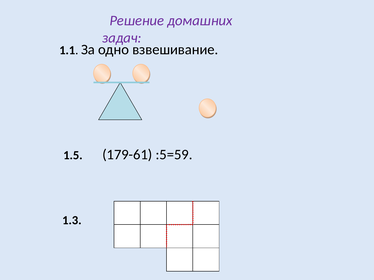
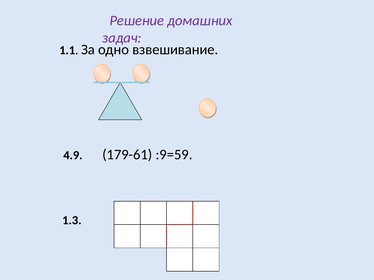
1.5: 1.5 -> 4.9
:5=59: :5=59 -> :9=59
